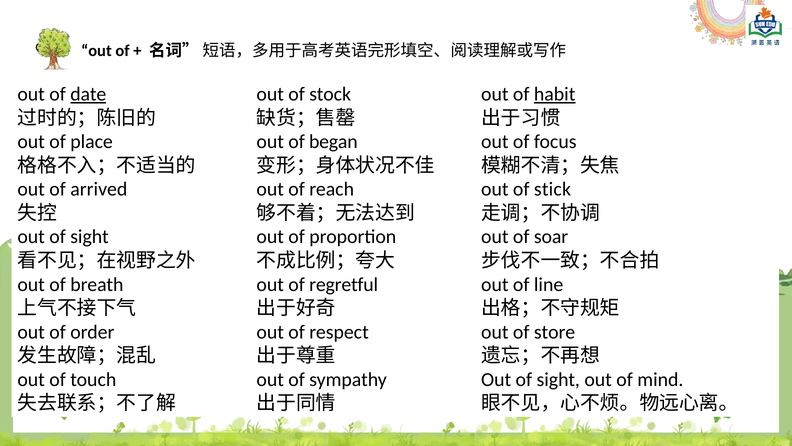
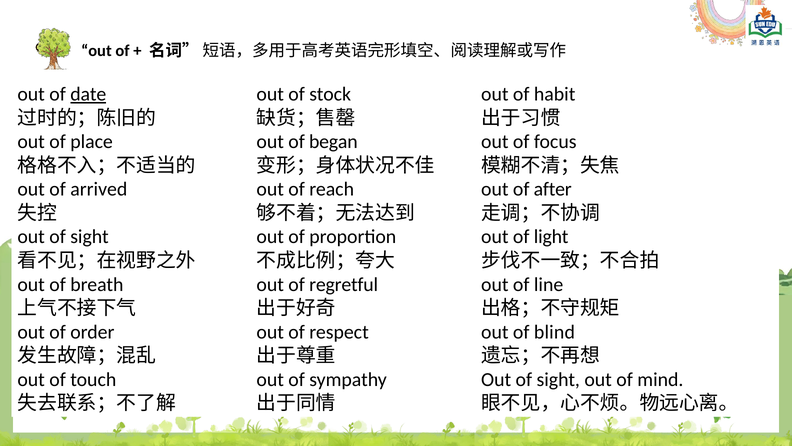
habit underline: present -> none
stick: stick -> after
soar: soar -> light
store: store -> blind
